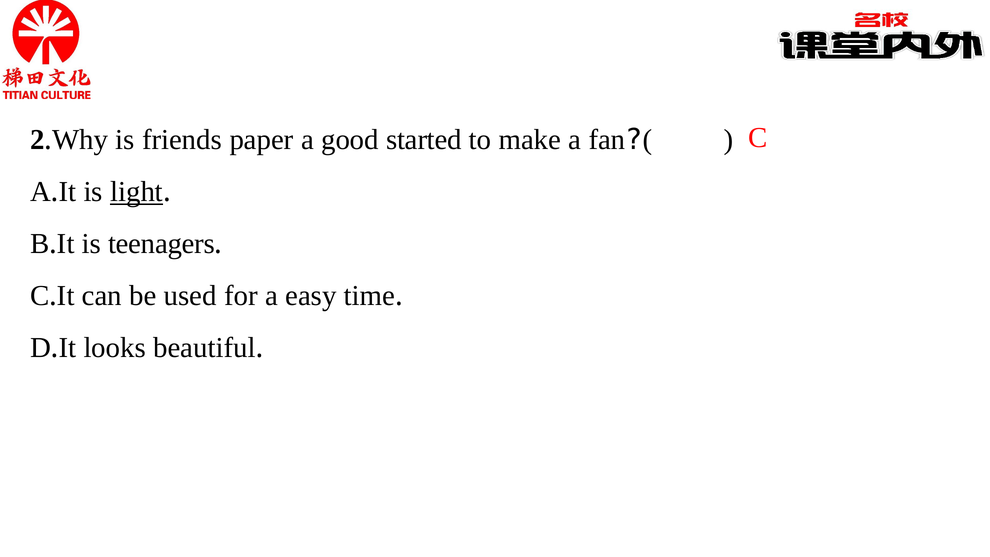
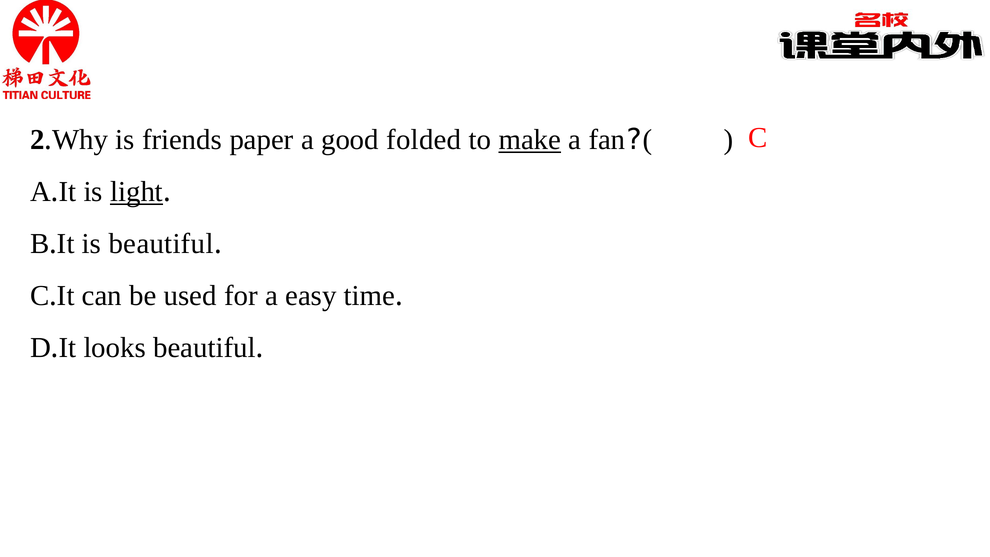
started: started -> folded
make underline: none -> present
is teenagers: teenagers -> beautiful
